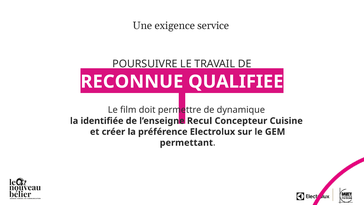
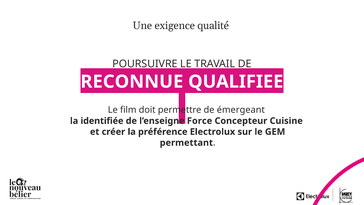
service: service -> qualité
dynamique: dynamique -> émergeant
Recul: Recul -> Force
